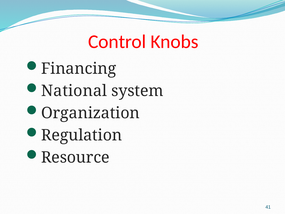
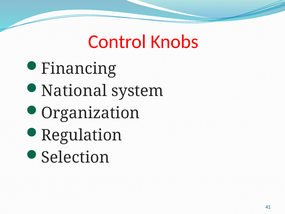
Resource: Resource -> Selection
